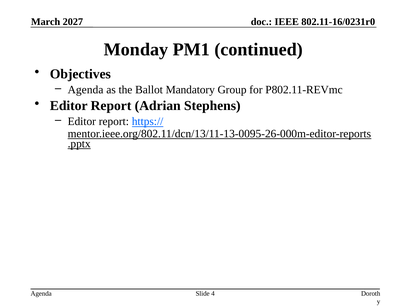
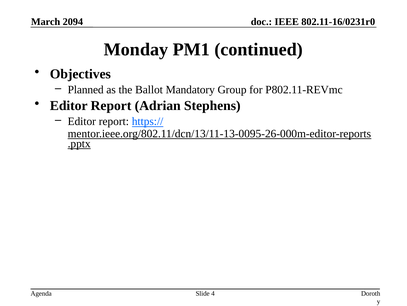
2027: 2027 -> 2094
Agenda at (86, 89): Agenda -> Planned
